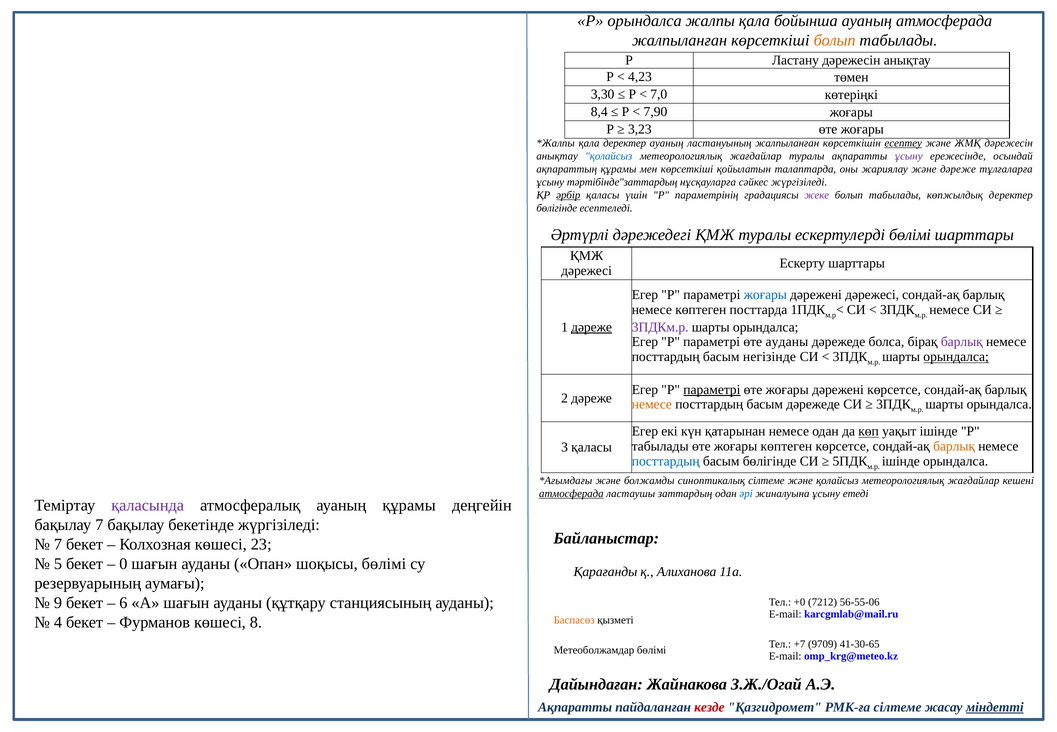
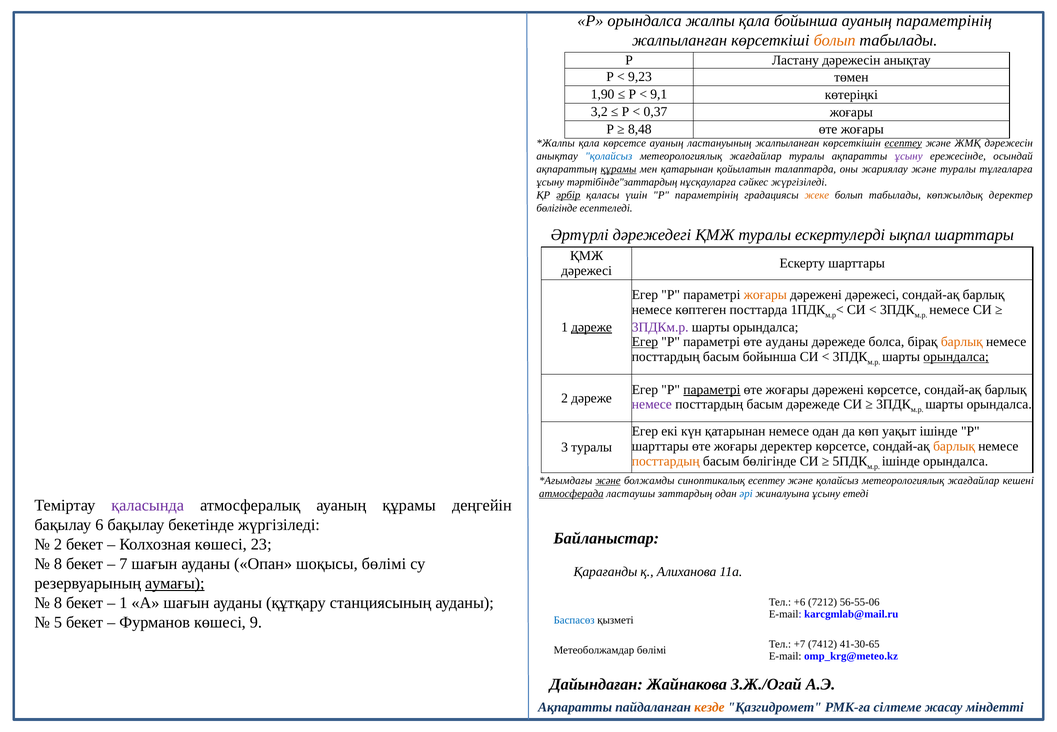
ауаның атмосферада: атмосферада -> параметрінің
4,23: 4,23 -> 9,23
3,30: 3,30 -> 1,90
7,0: 7,0 -> 9,1
8,4: 8,4 -> 3,2
7,90: 7,90 -> 0,37
3,23: 3,23 -> 8,48
қала деректер: деректер -> көрсетсе
құрамы at (619, 169) underline: none -> present
мен көрсеткіші: көрсеткіші -> қатарынан
және дәреже: дәреже -> туралы
жеке colour: purple -> orange
ескертулерді бөлімі: бөлімі -> ықпал
жоғары at (765, 295) colour: blue -> orange
Егер at (645, 342) underline: none -> present
барлық at (962, 342) colour: purple -> orange
басым негізінде: негізінде -> бойынша
немесе at (652, 404) colour: orange -> purple
көп underline: present -> none
табылады at (660, 446): табылады -> шарттары
жоғары көптеген: көптеген -> деректер
3 қаласы: қаласы -> туралы
посттардың at (666, 461) colour: blue -> orange
және at (608, 480) underline: none -> present
синоптикалық сілтеме: сілтеме -> есептеу
бақылау 7: 7 -> 6
7 at (58, 544): 7 -> 2
5 at (58, 564): 5 -> 8
0: 0 -> 7
аумағы underline: none -> present
9 at (58, 603): 9 -> 8
6 at (123, 603): 6 -> 1
+0: +0 -> +6
4: 4 -> 5
8: 8 -> 9
Баспасөз colour: orange -> blue
9709: 9709 -> 7412
кезде colour: red -> orange
міндетті underline: present -> none
